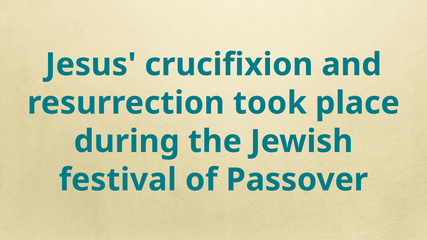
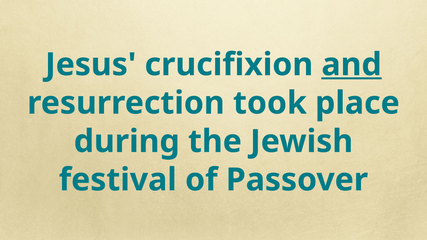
and underline: none -> present
